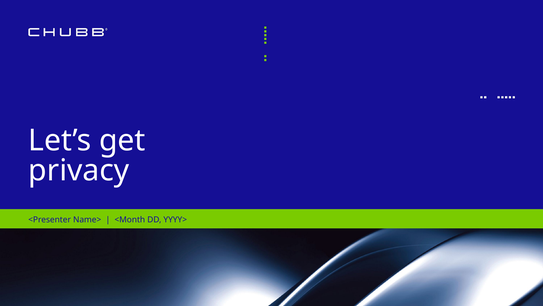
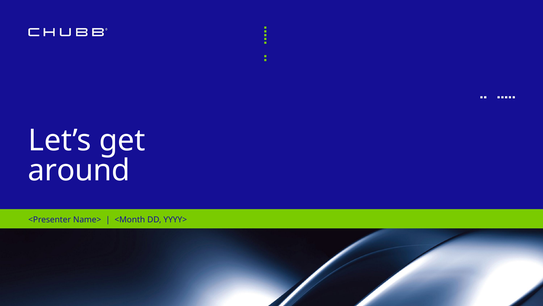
privacy: privacy -> around
